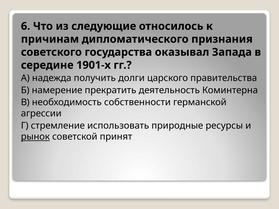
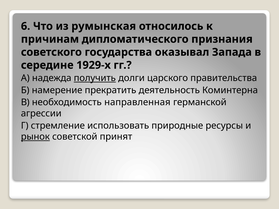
следующие: следующие -> румынская
1901-х: 1901-х -> 1929-х
получить underline: none -> present
собственности: собственности -> направленная
